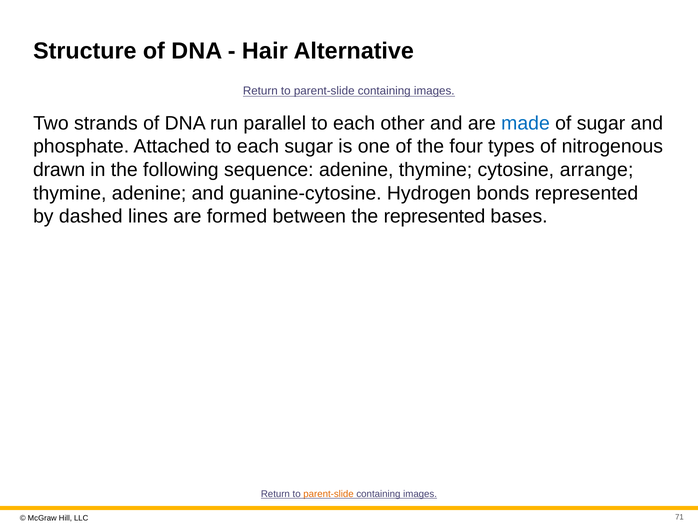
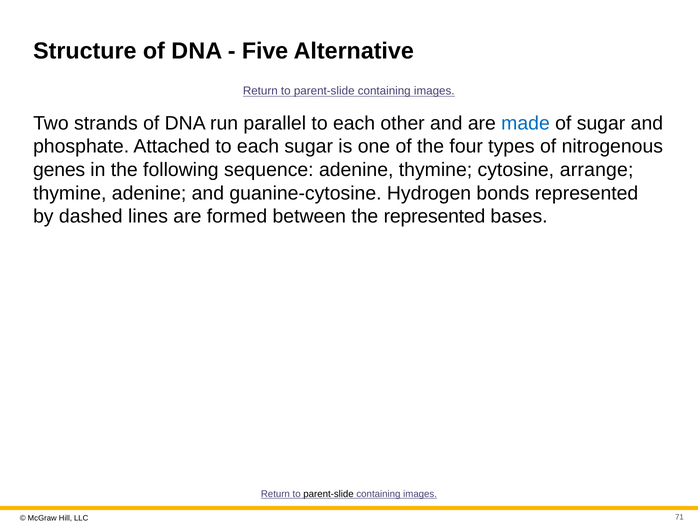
Hair: Hair -> Five
drawn: drawn -> genes
parent-slide at (329, 494) colour: orange -> black
